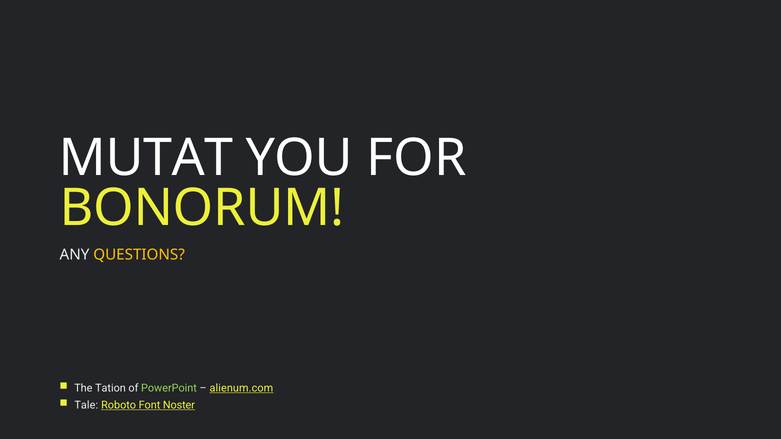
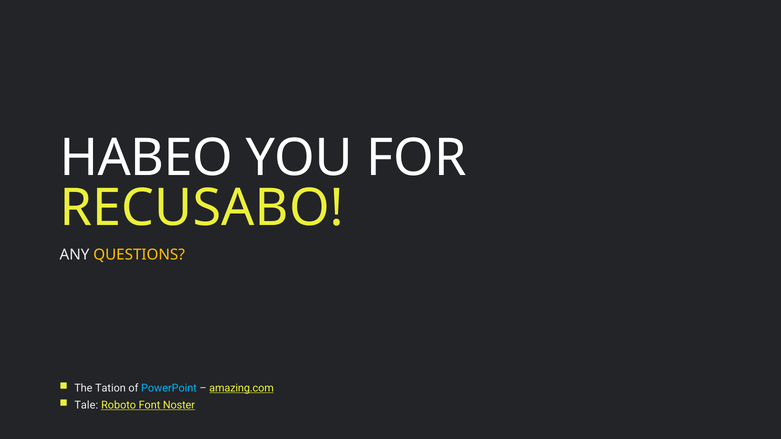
MUTAT: MUTAT -> HABEO
BONORUM: BONORUM -> RECUSABO
PowerPoint colour: light green -> light blue
alienum.com: alienum.com -> amazing.com
